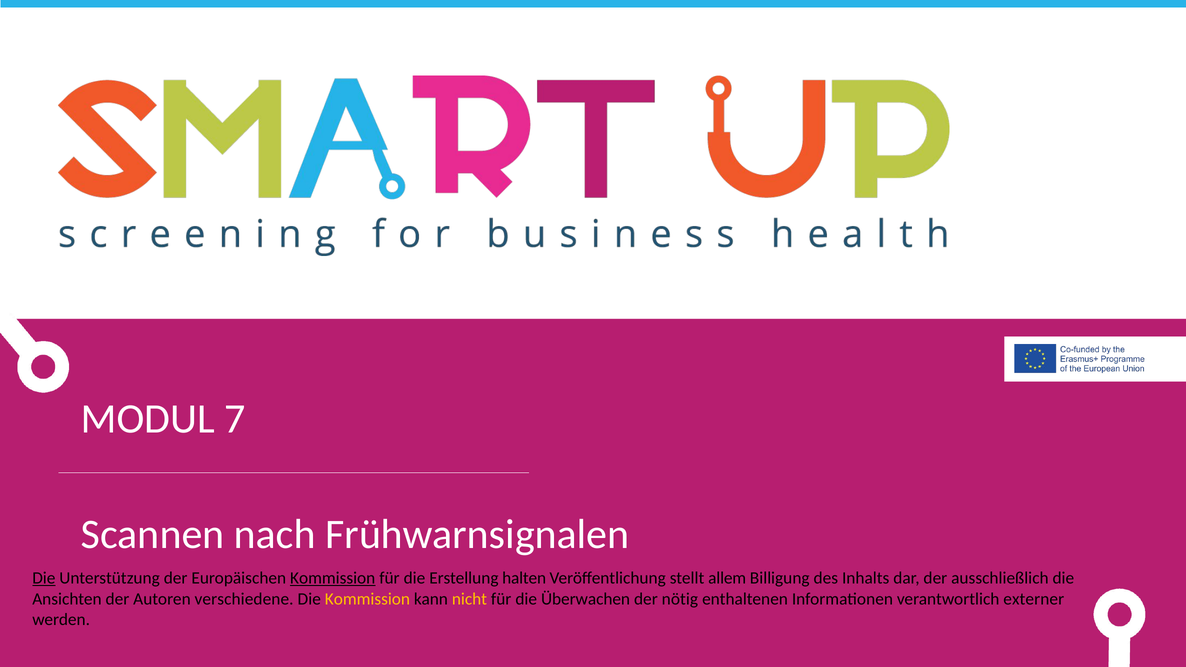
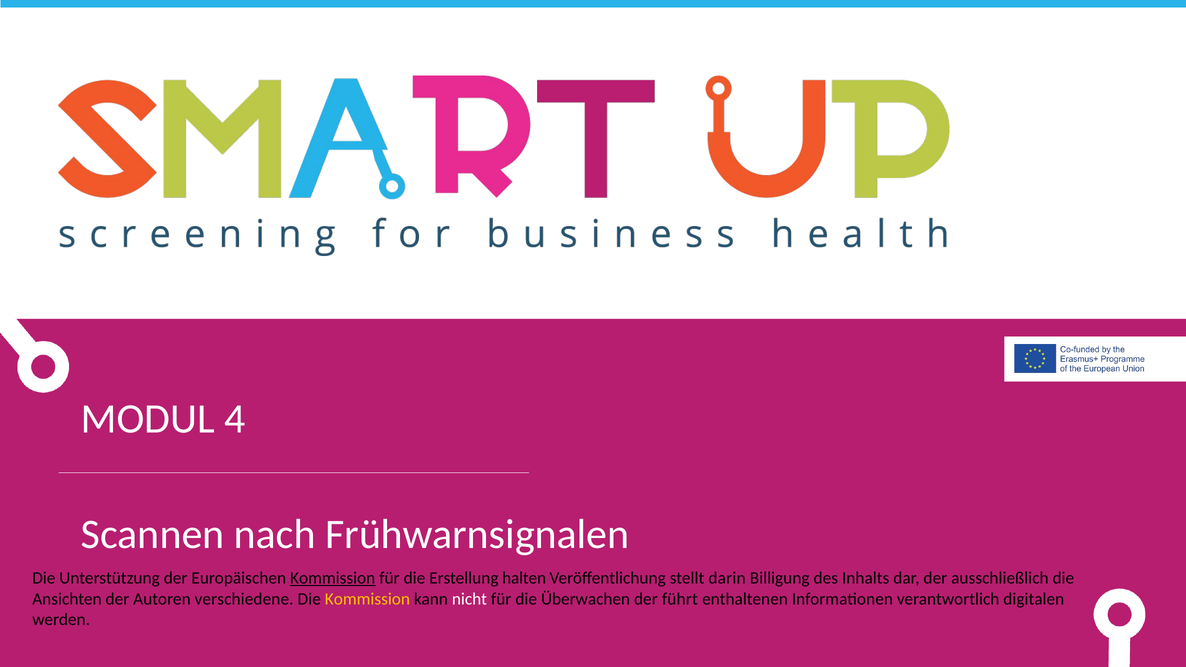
7: 7 -> 4
Die at (44, 578) underline: present -> none
allem: allem -> darin
nicht colour: yellow -> white
nötig: nötig -> führt
externer: externer -> digitalen
